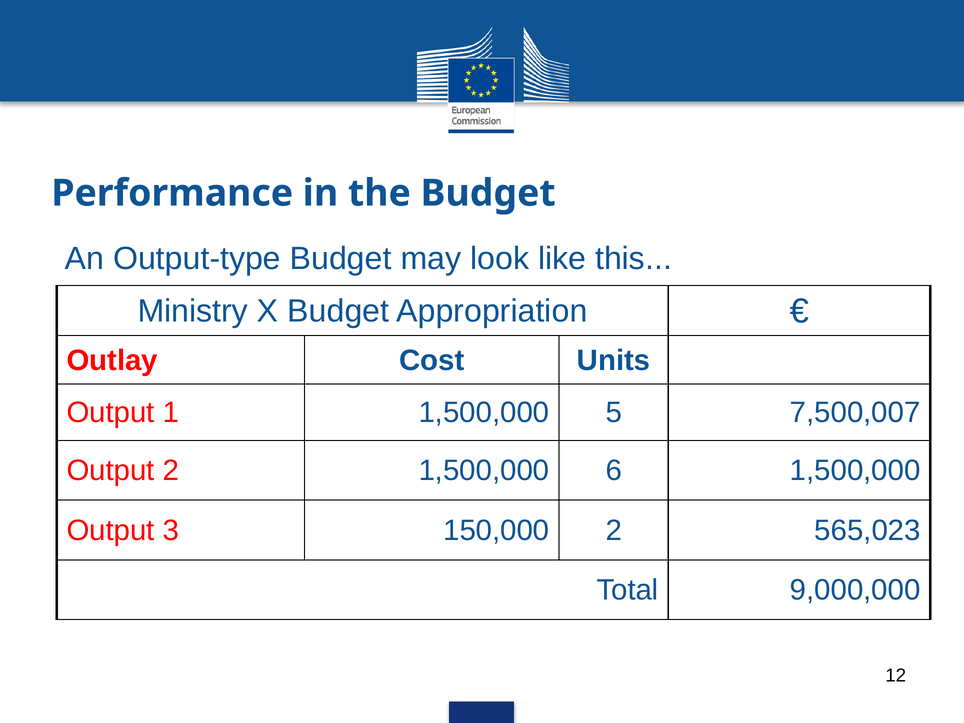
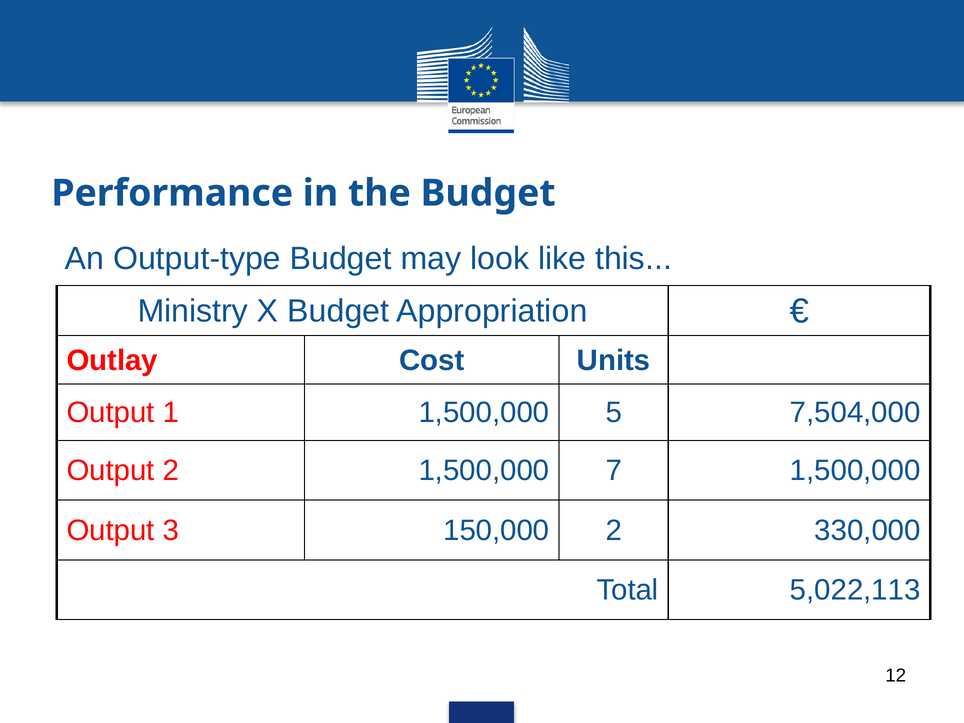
7,500,007: 7,500,007 -> 7,504,000
6: 6 -> 7
565,023: 565,023 -> 330,000
9,000,000: 9,000,000 -> 5,022,113
